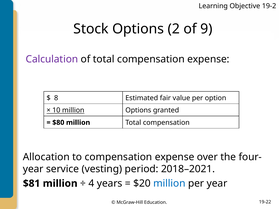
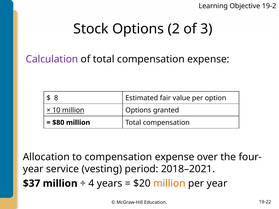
9: 9 -> 3
$81: $81 -> $37
million at (169, 184) colour: blue -> orange
